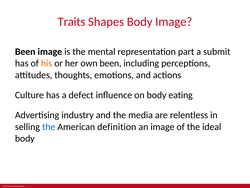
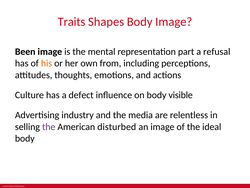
submit: submit -> refusal
own been: been -> from
eating: eating -> visible
the at (49, 127) colour: blue -> purple
definition: definition -> disturbed
